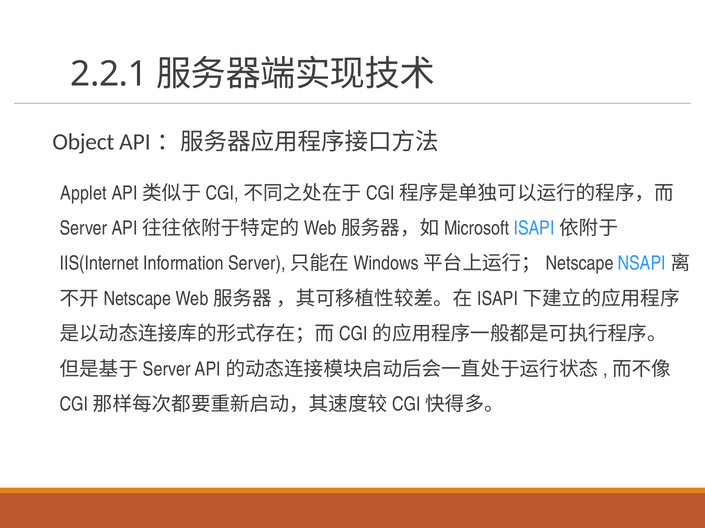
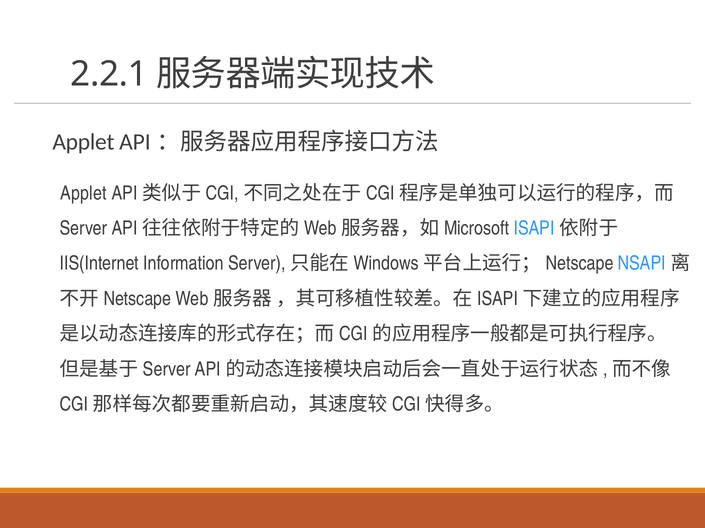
Object at (83, 142): Object -> Applet
